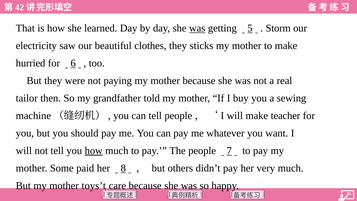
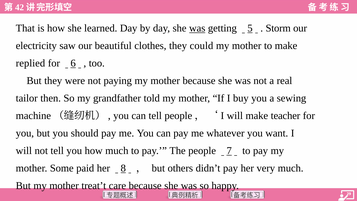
sticks: sticks -> could
hurried: hurried -> replied
how at (94, 151) underline: present -> none
toys’t: toys’t -> treat’t
